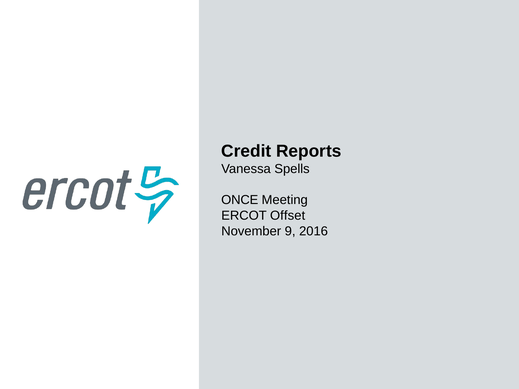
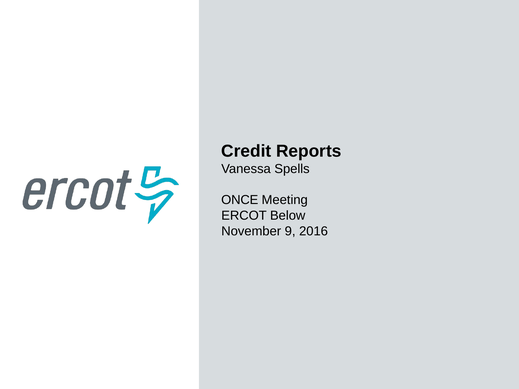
Offset: Offset -> Below
